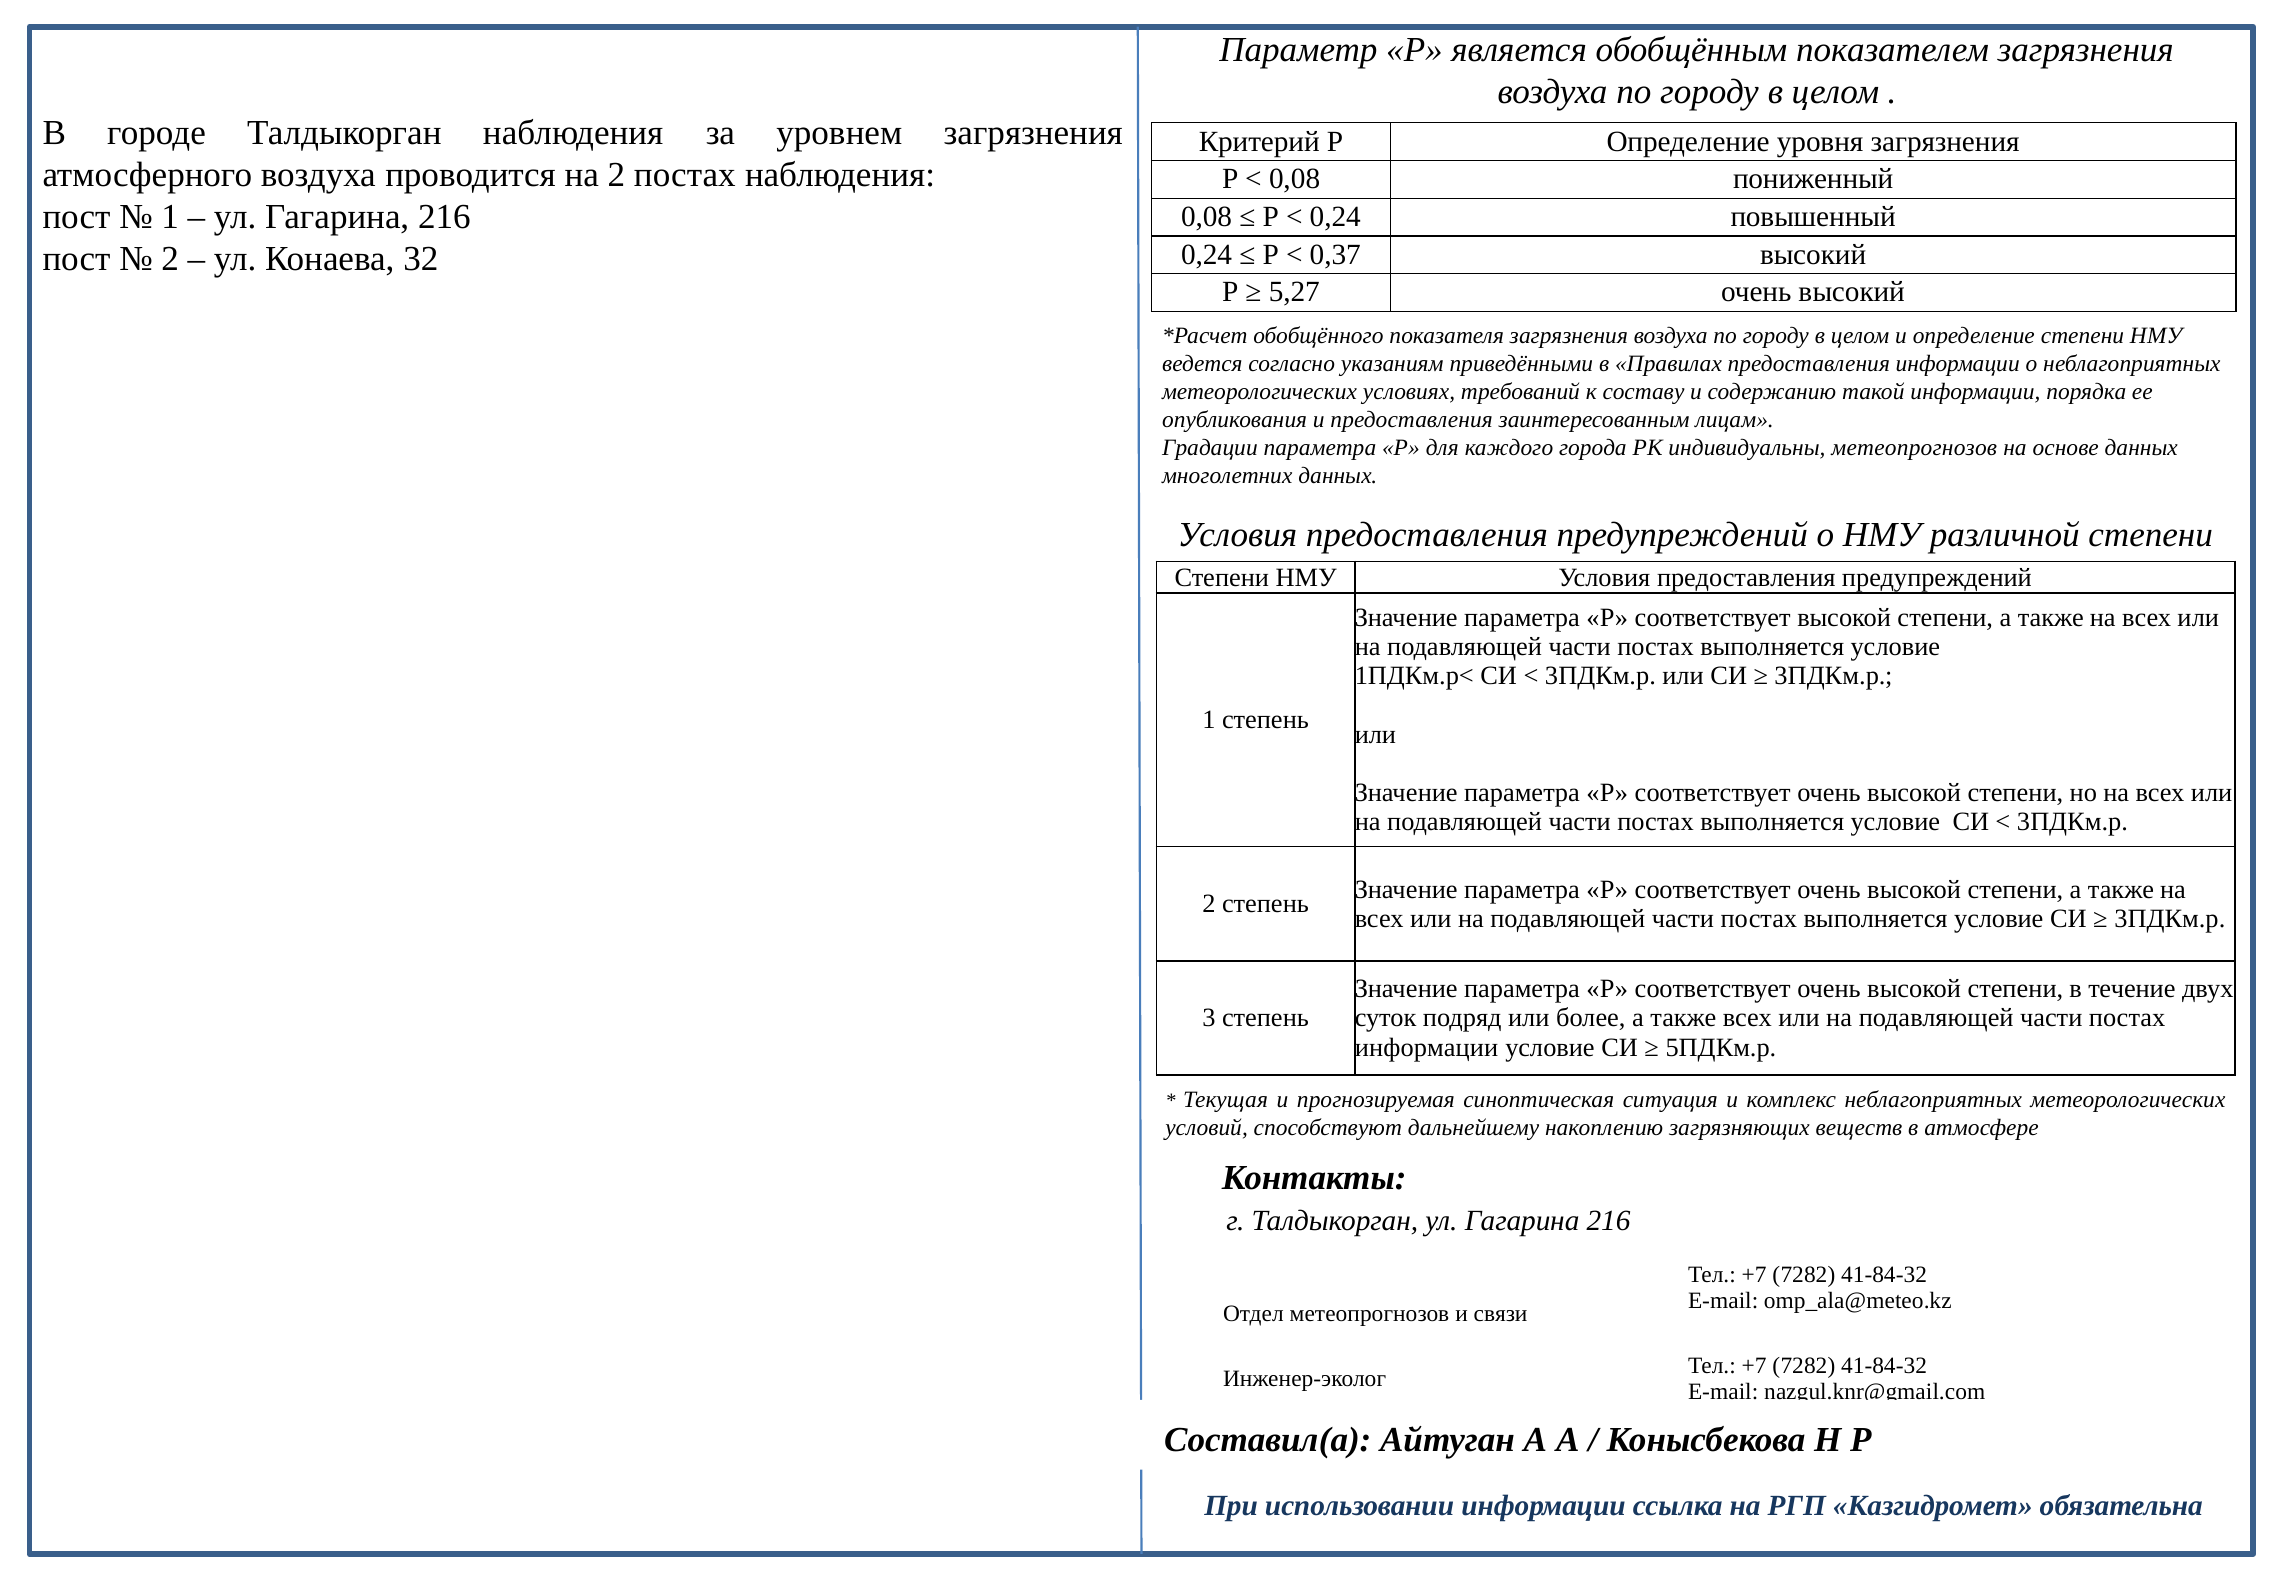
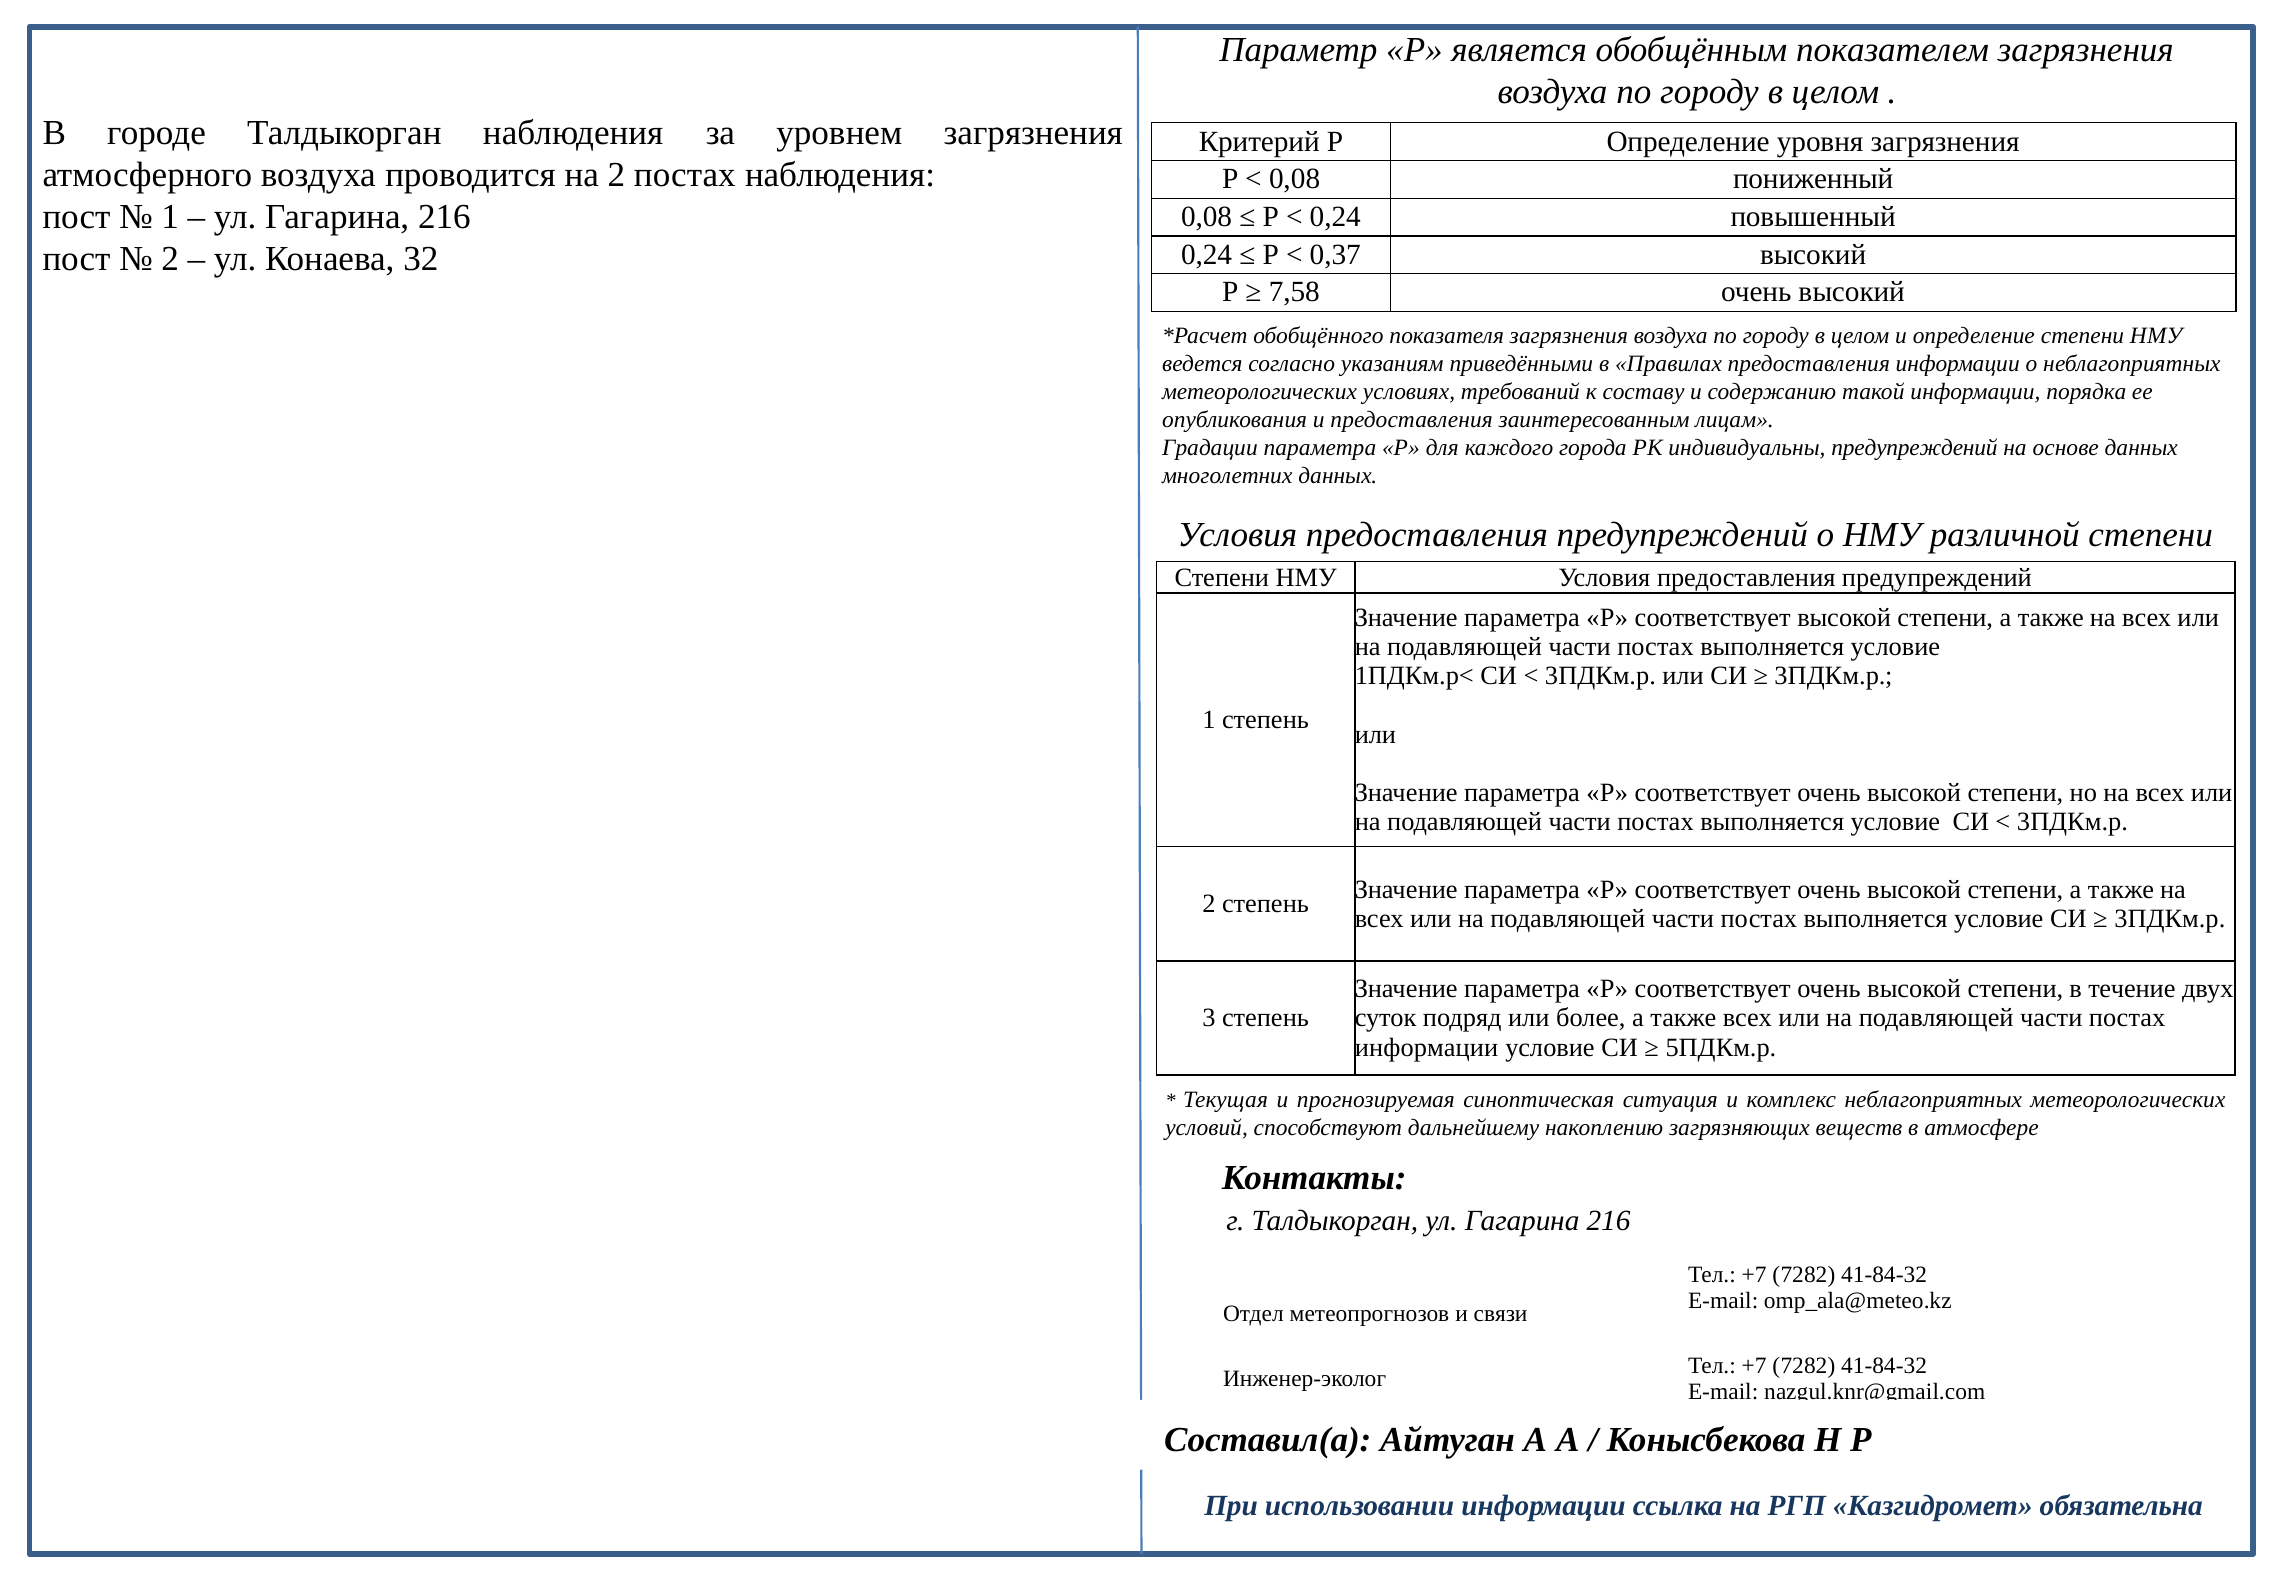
5,27: 5,27 -> 7,58
индивидуальны метеопрогнозов: метеопрогнозов -> предупреждений
